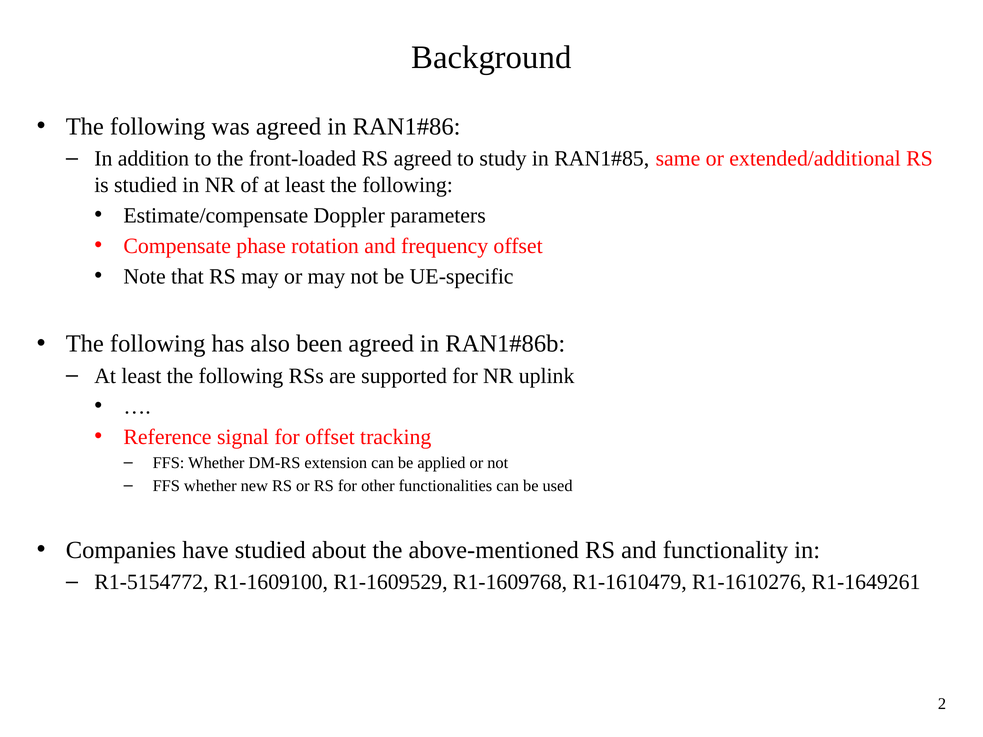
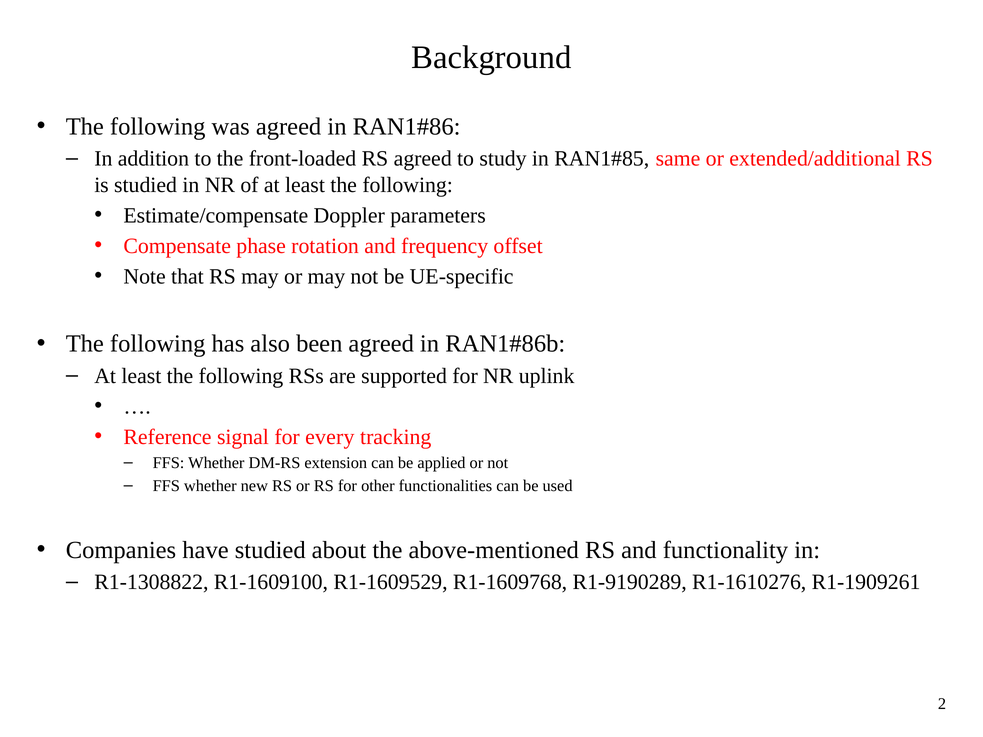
for offset: offset -> every
R1-5154772: R1-5154772 -> R1-1308822
R1-1610479: R1-1610479 -> R1-9190289
R1-1649261: R1-1649261 -> R1-1909261
